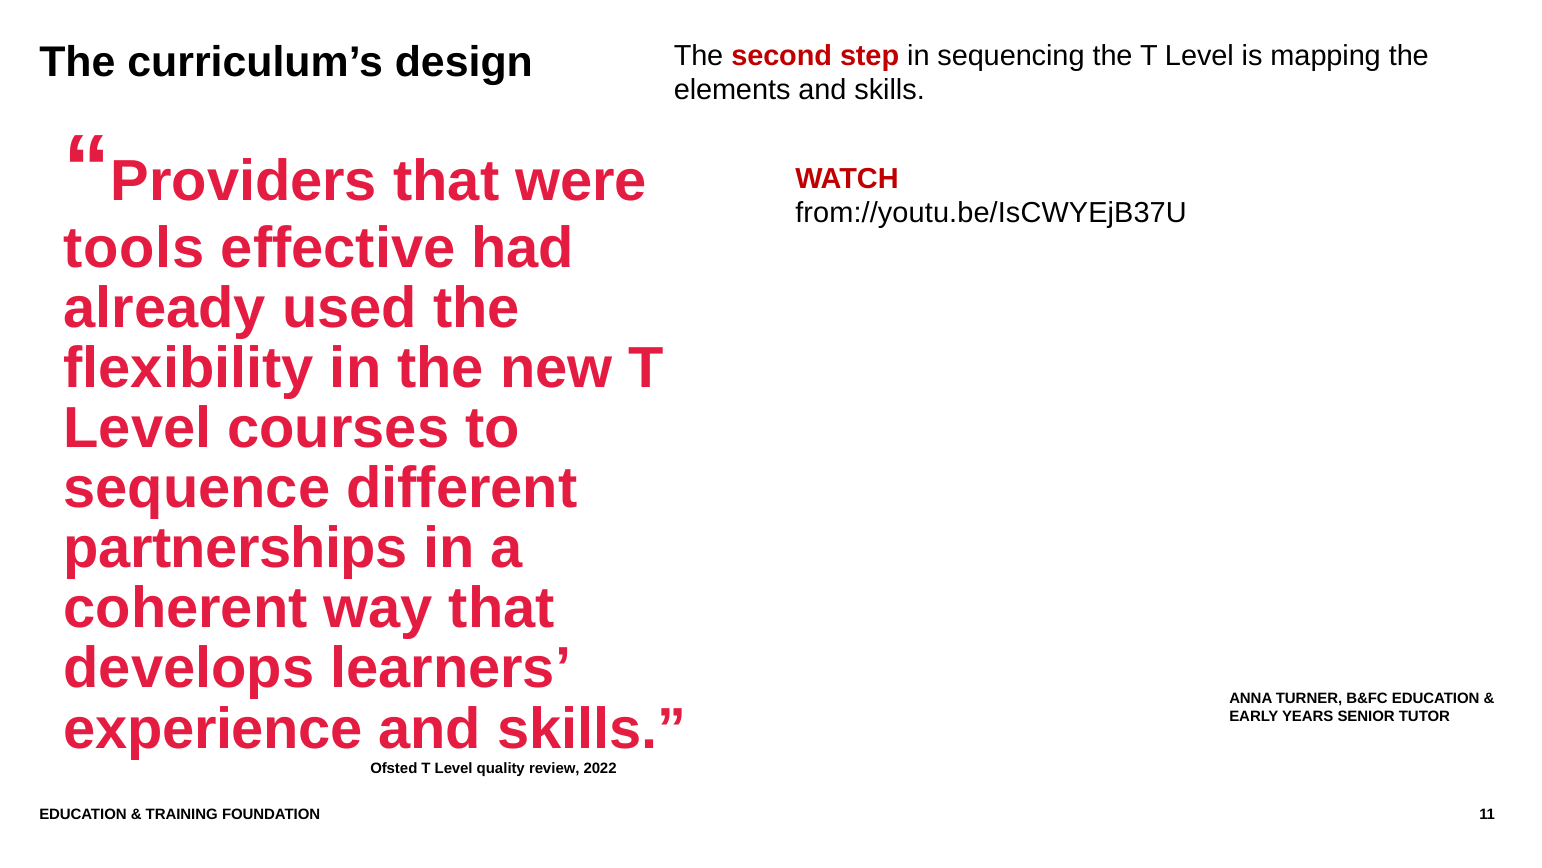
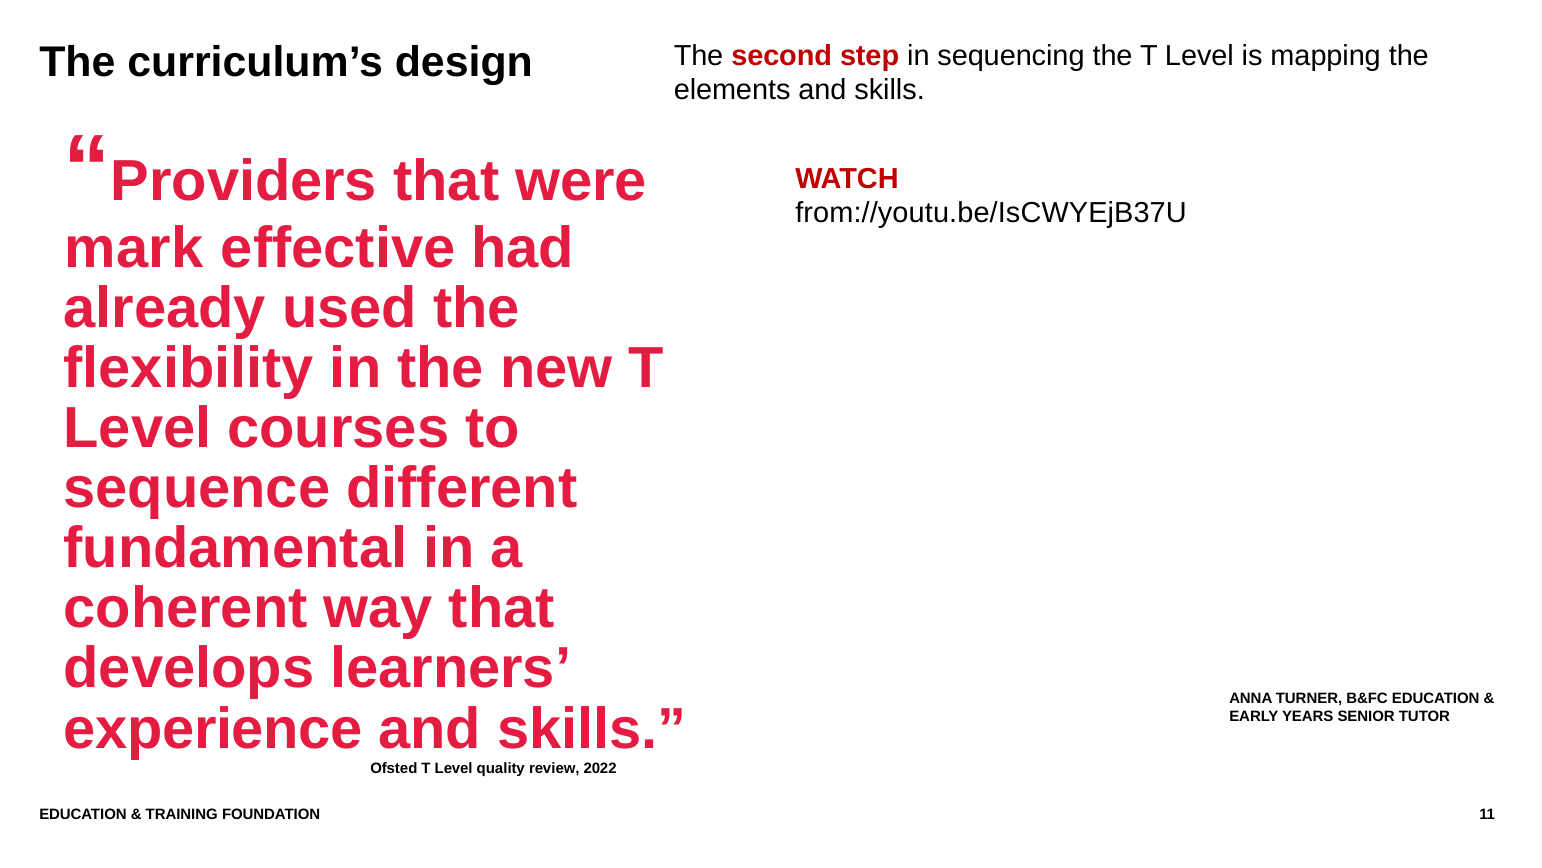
tools: tools -> mark
partnerships: partnerships -> fundamental
